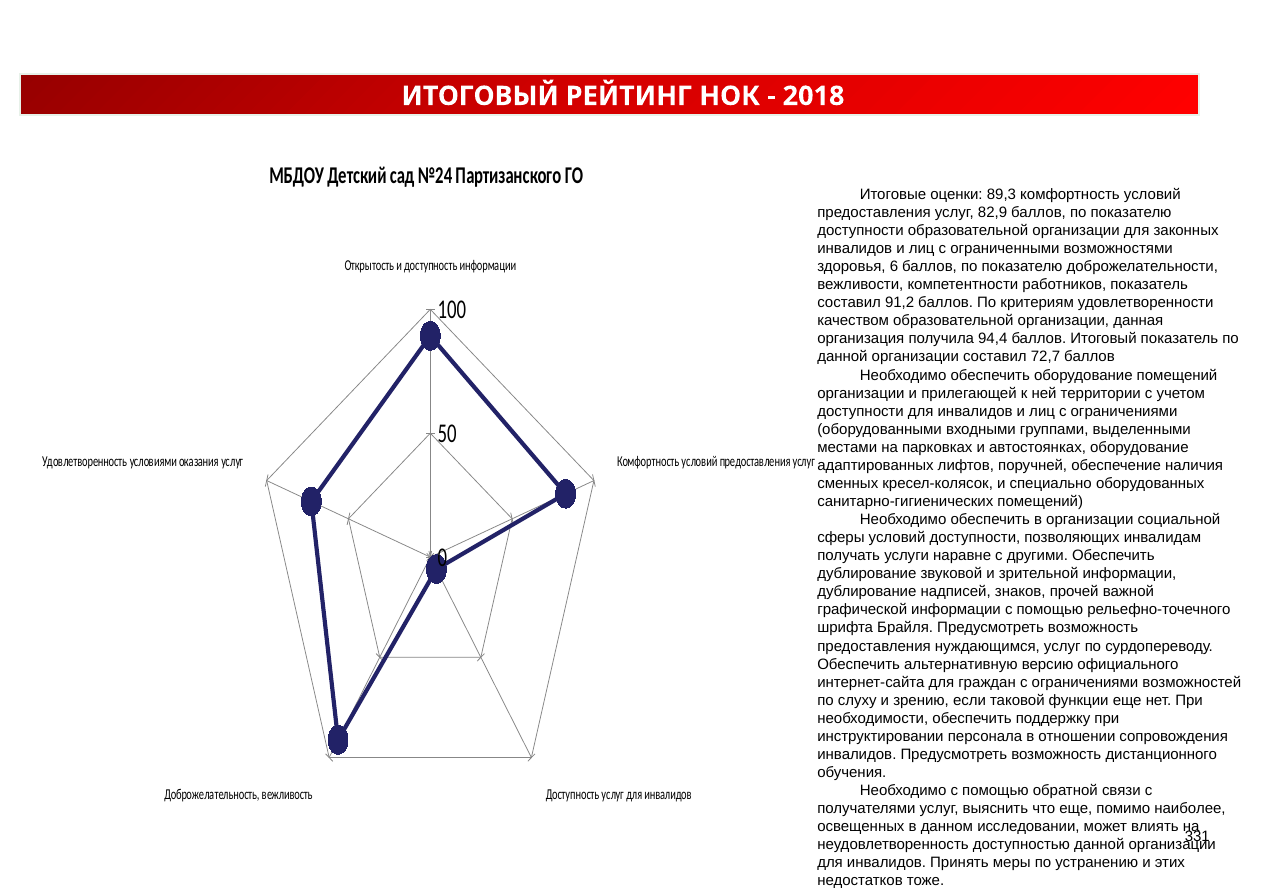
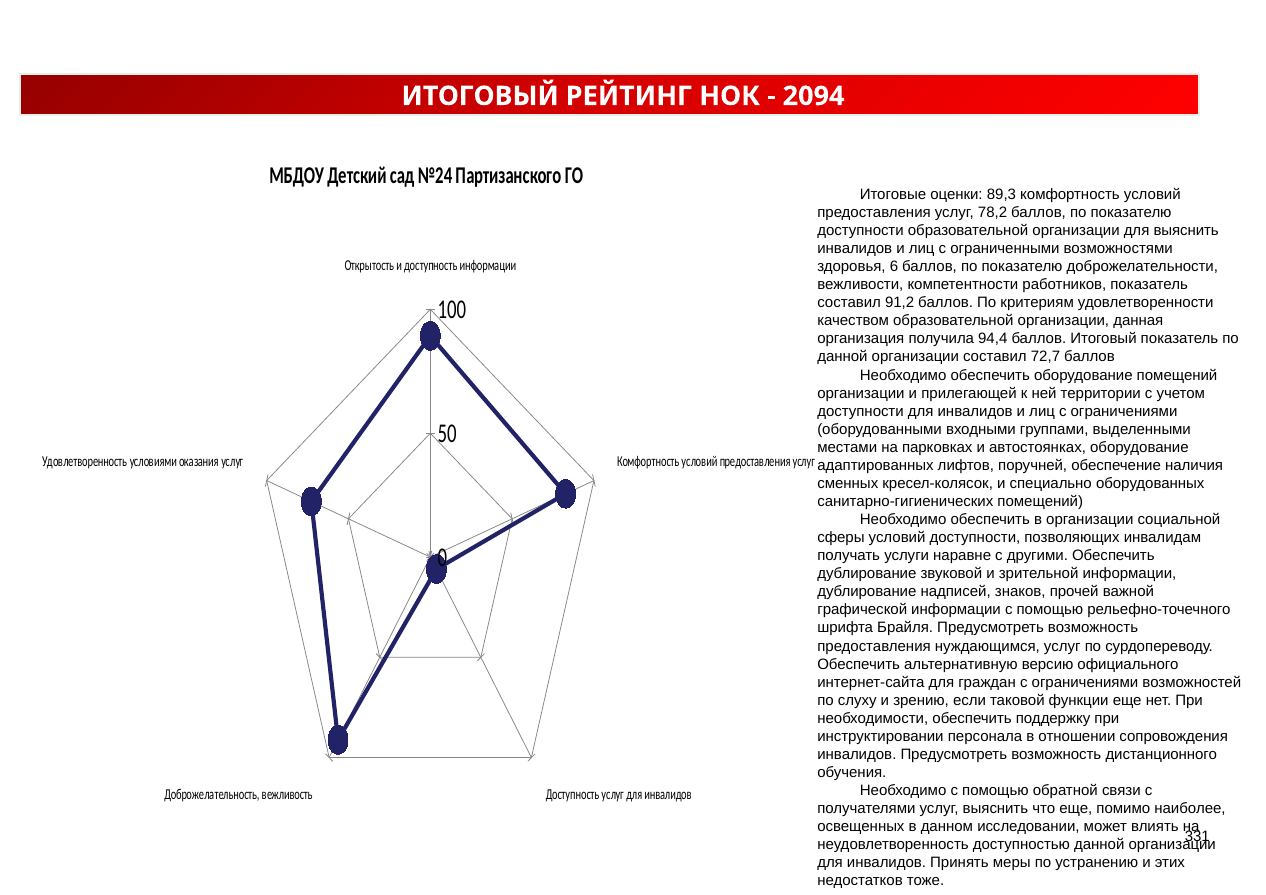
2018: 2018 -> 2094
82,9: 82,9 -> 78,2
для законных: законных -> выяснить
